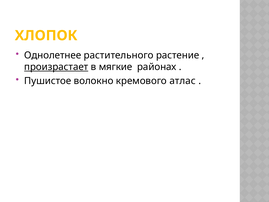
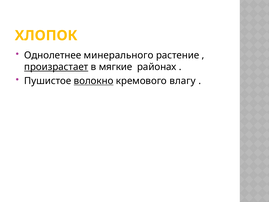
растительного: растительного -> минерального
волокно underline: none -> present
атлас: атлас -> влагу
